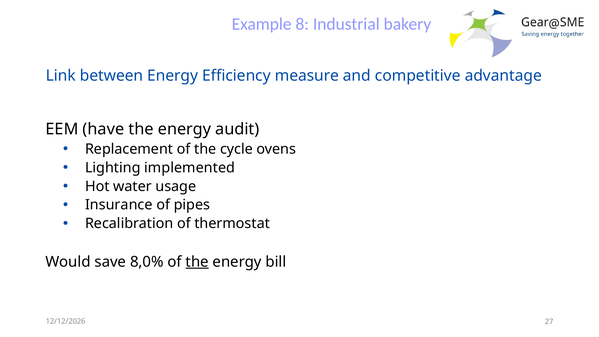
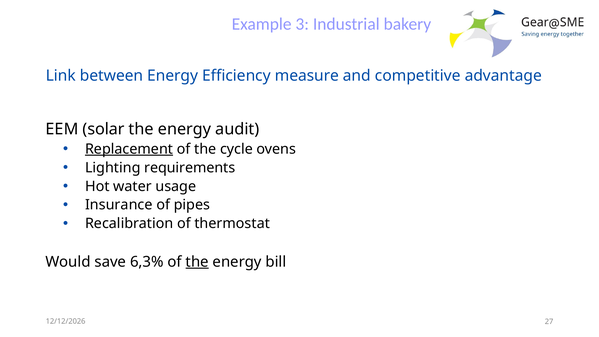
8: 8 -> 3
have: have -> solar
Replacement underline: none -> present
implemented: implemented -> requirements
8,0%: 8,0% -> 6,3%
